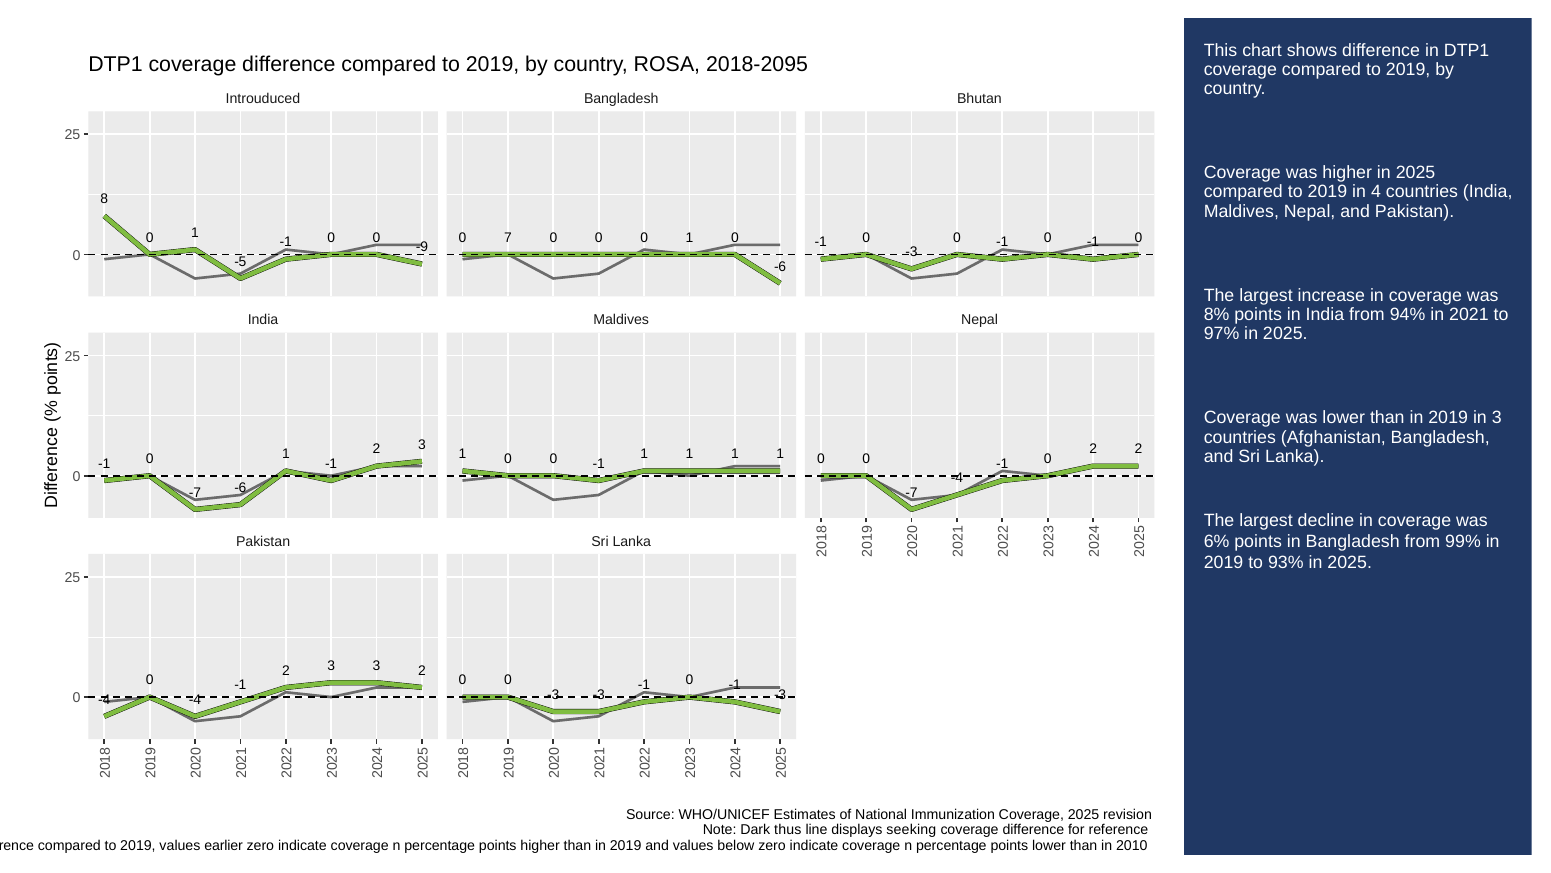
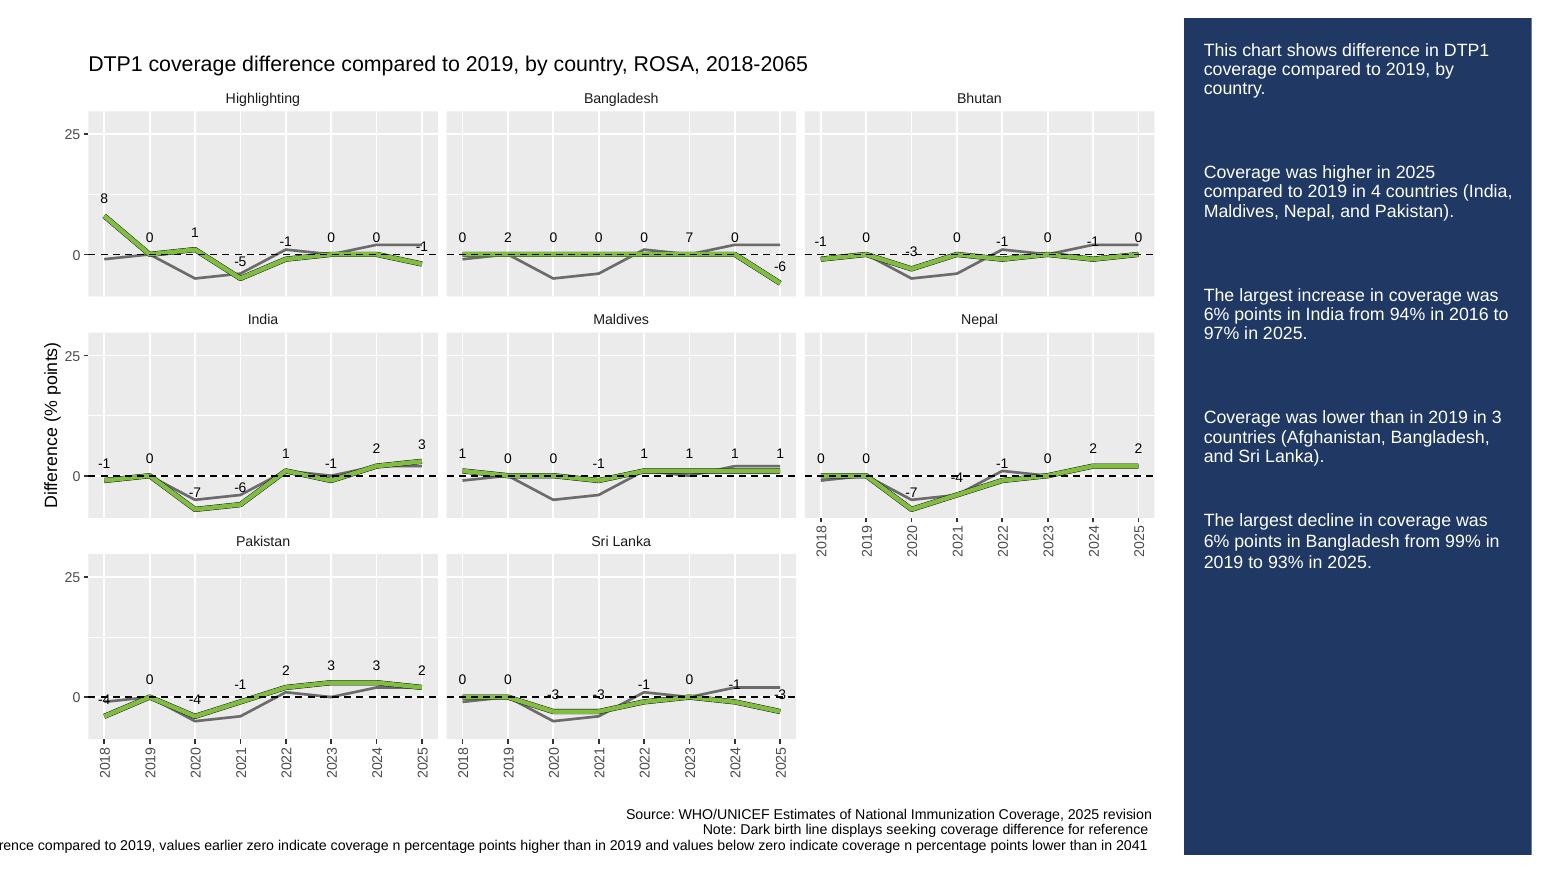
2018-2095: 2018-2095 -> 2018-2065
Introuduced: Introuduced -> Highlighting
7 at (508, 237): 7 -> 2
0 0 1: 1 -> 7
-9 at (422, 247): -9 -> -1
8% at (1217, 314): 8% -> 6%
2021: 2021 -> 2016
thus: thus -> birth
2010: 2010 -> 2041
